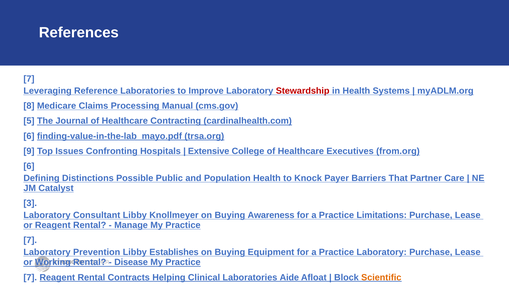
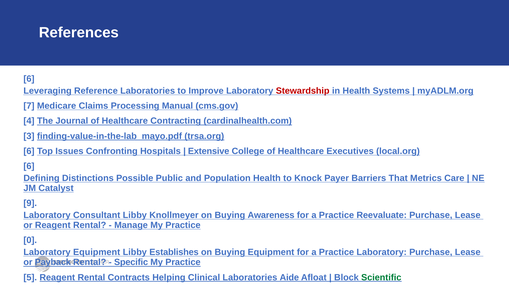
7 at (29, 79): 7 -> 6
8: 8 -> 7
5: 5 -> 4
6 at (29, 136): 6 -> 3
9 at (29, 151): 9 -> 6
from.org: from.org -> local.org
Partner: Partner -> Metrics
3: 3 -> 9
Limitations: Limitations -> Reevaluate
7 at (30, 241): 7 -> 0
Laboratory Prevention: Prevention -> Equipment
Working: Working -> Payback
Disease: Disease -> Specific
7 at (30, 278): 7 -> 5
Scientific colour: orange -> green
